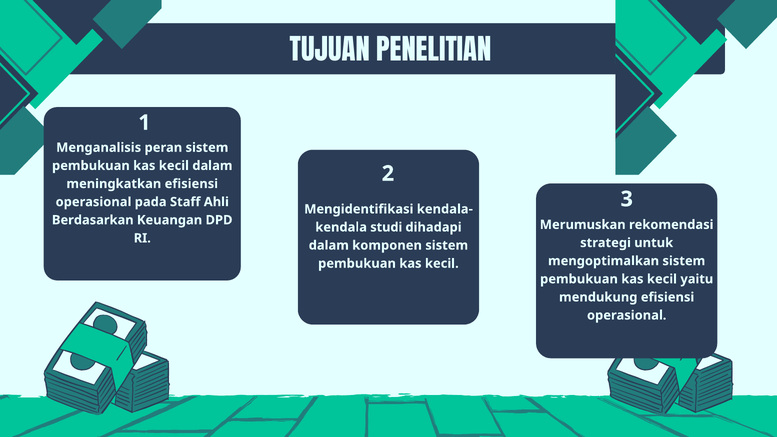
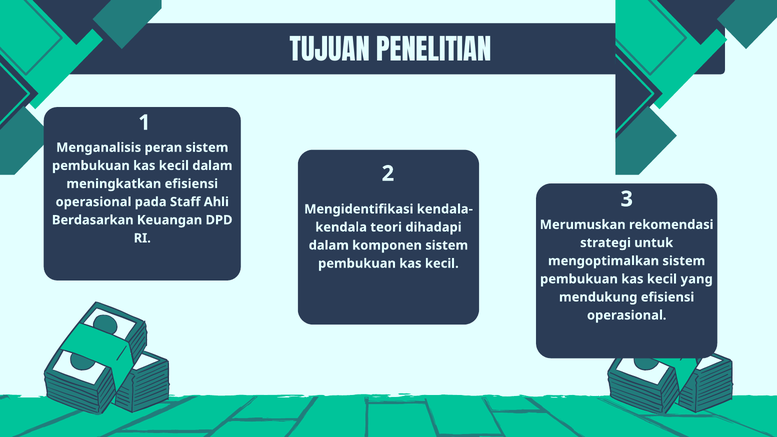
studi: studi -> teori
yaitu: yaitu -> yang
